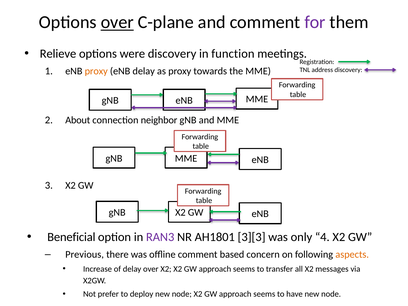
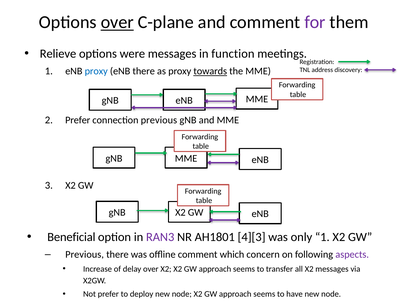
were discovery: discovery -> messages
proxy at (96, 71) colour: orange -> blue
eNB delay: delay -> there
towards underline: none -> present
About at (78, 120): About -> Prefer
connection neighbor: neighbor -> previous
3][3: 3][3 -> 4][3
only 4: 4 -> 1
based: based -> which
aspects colour: orange -> purple
